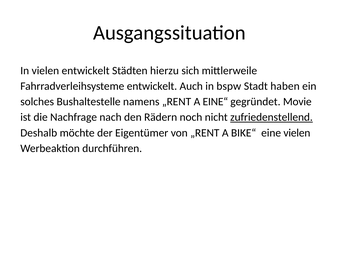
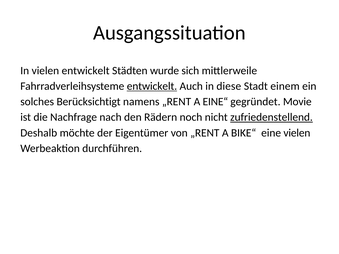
hierzu: hierzu -> wurde
entwickelt at (152, 86) underline: none -> present
bspw: bspw -> diese
haben: haben -> einem
Bushaltestelle: Bushaltestelle -> Berücksichtigt
